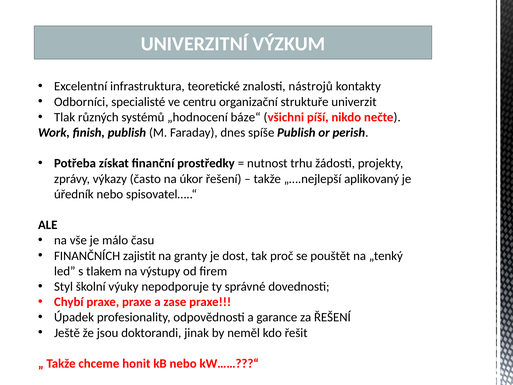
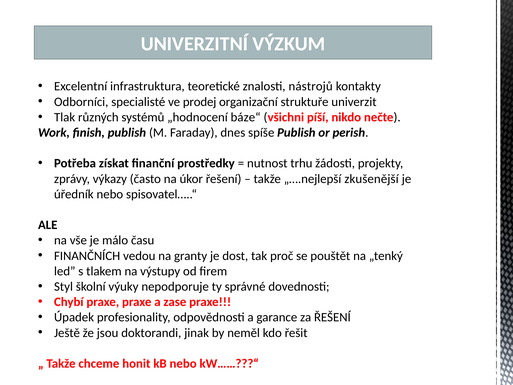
centru: centru -> prodej
aplikovaný: aplikovaný -> zkušenější
zajistit: zajistit -> vedou
